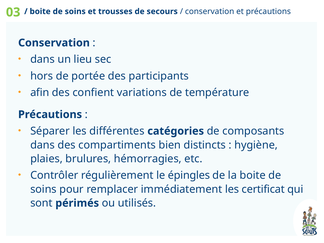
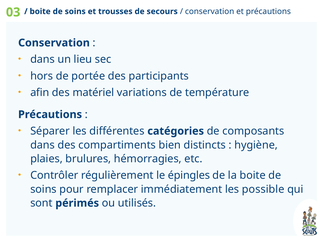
confient: confient -> matériel
certificat: certificat -> possible
